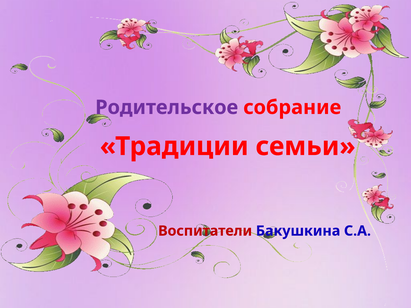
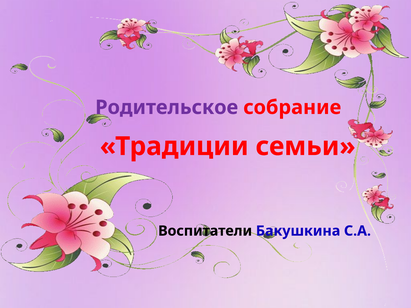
Воспитатели colour: red -> black
